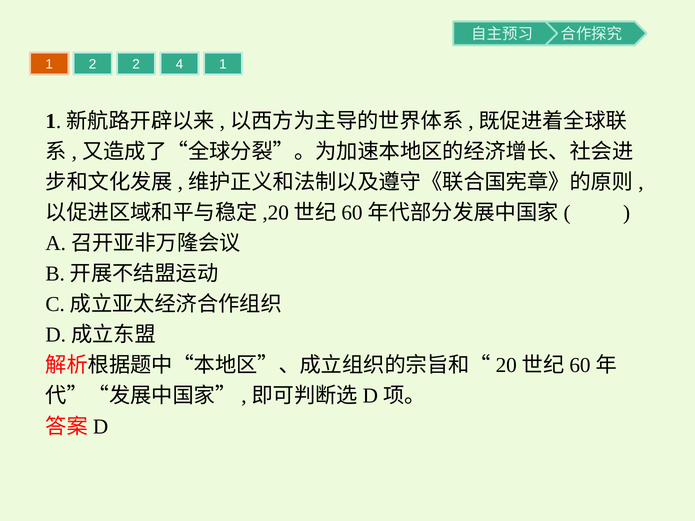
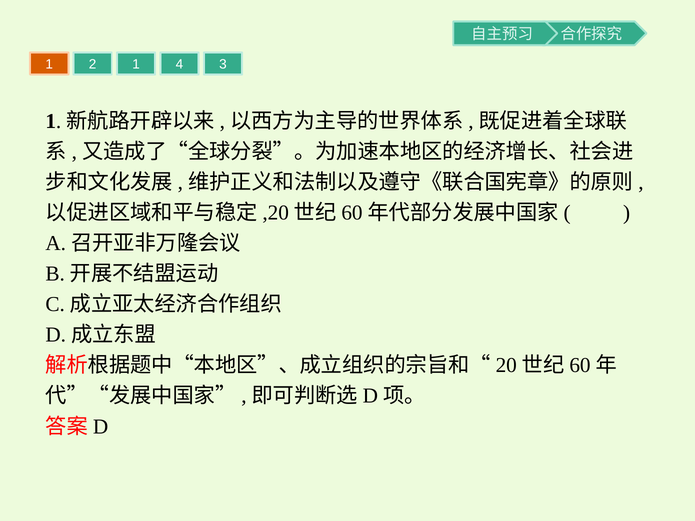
2 2: 2 -> 1
4 1: 1 -> 3
